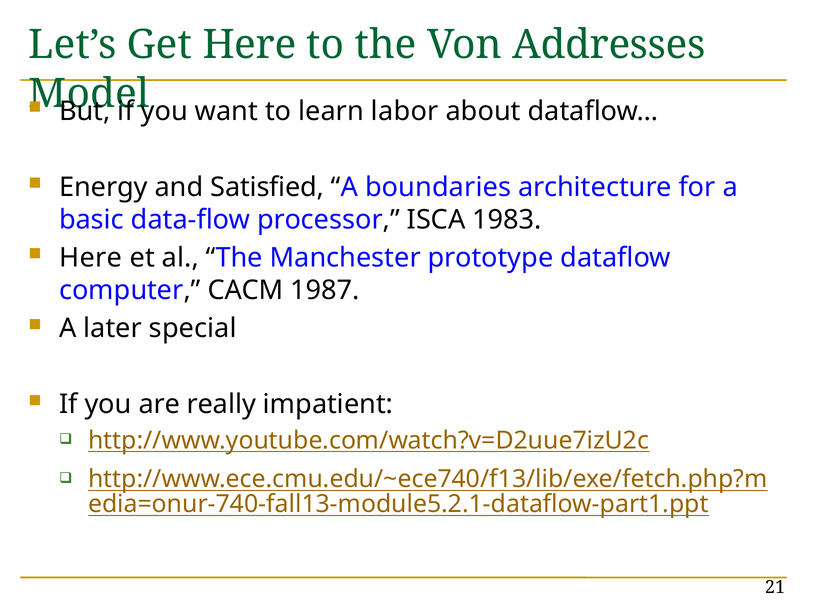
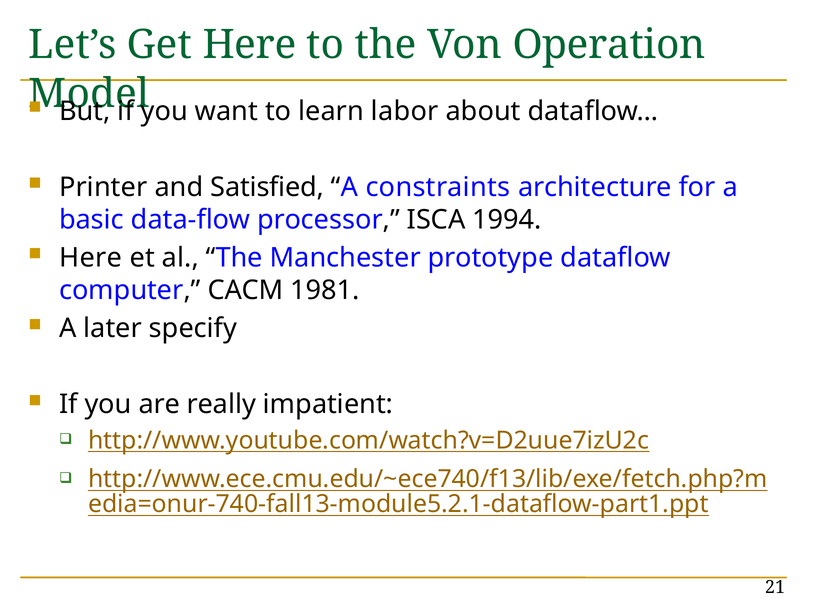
Addresses: Addresses -> Operation
Energy: Energy -> Printer
boundaries: boundaries -> constraints
1983: 1983 -> 1994
1987: 1987 -> 1981
special: special -> specify
